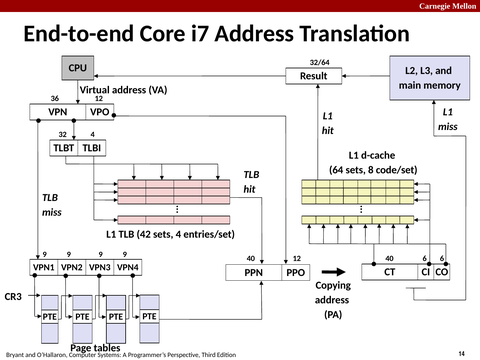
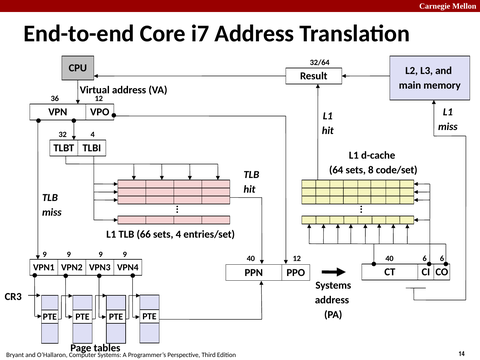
42: 42 -> 66
Copying at (333, 285): Copying -> Systems
